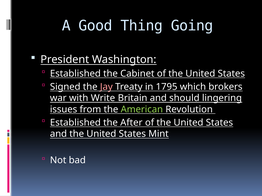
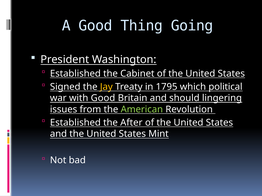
Jay colour: pink -> yellow
brokers: brokers -> political
with Write: Write -> Good
